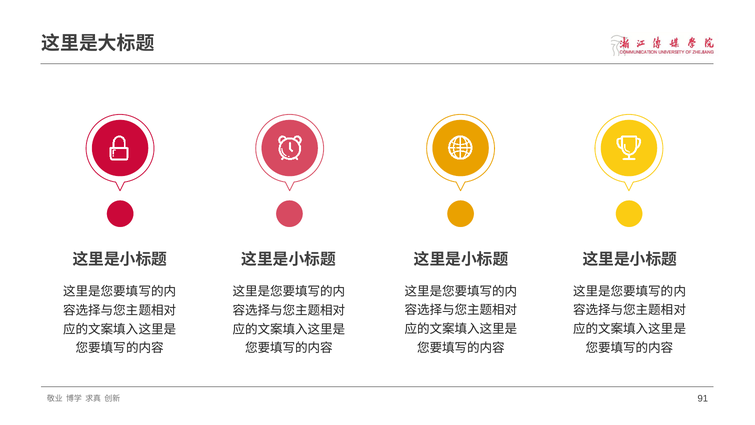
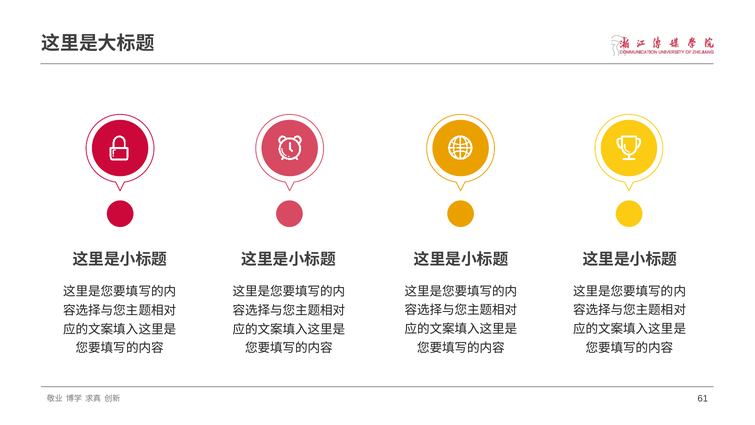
91: 91 -> 61
